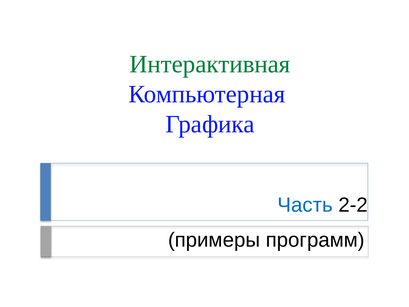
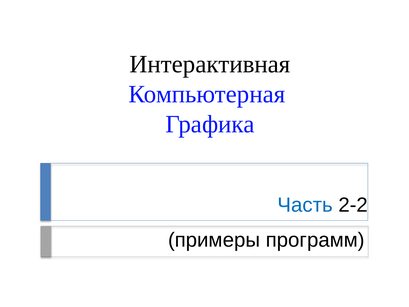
Интерактивная colour: green -> black
